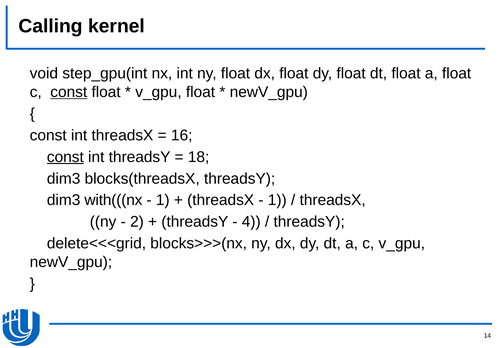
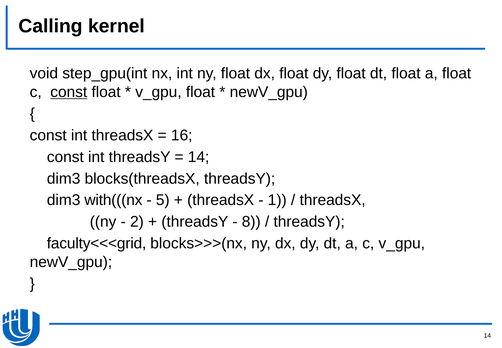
const at (65, 157) underline: present -> none
18 at (199, 157): 18 -> 14
1 at (163, 200): 1 -> 5
4: 4 -> 8
delete<<<grid: delete<<<grid -> faculty<<<grid
